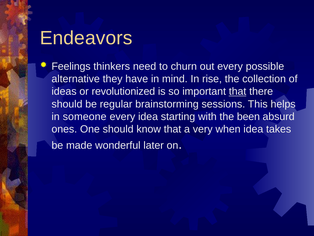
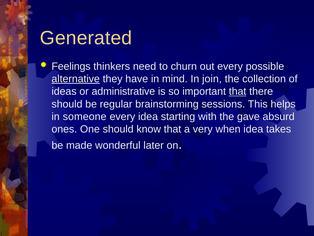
Endeavors: Endeavors -> Generated
alternative underline: none -> present
rise: rise -> join
revolutionized: revolutionized -> administrative
been: been -> gave
